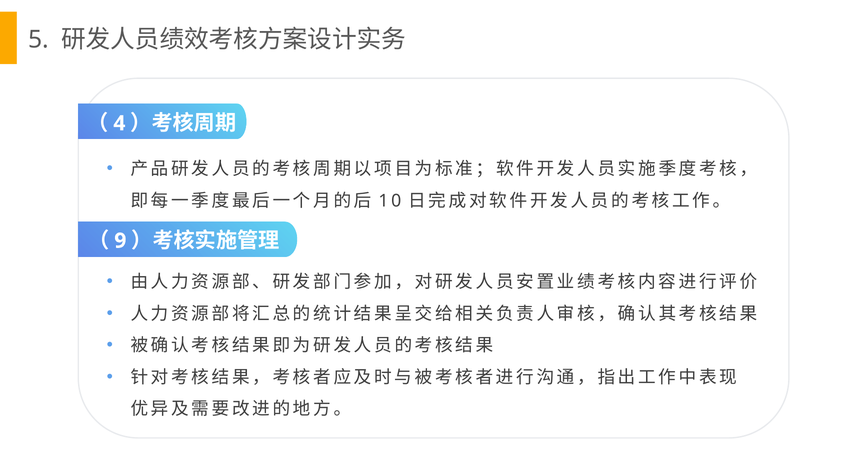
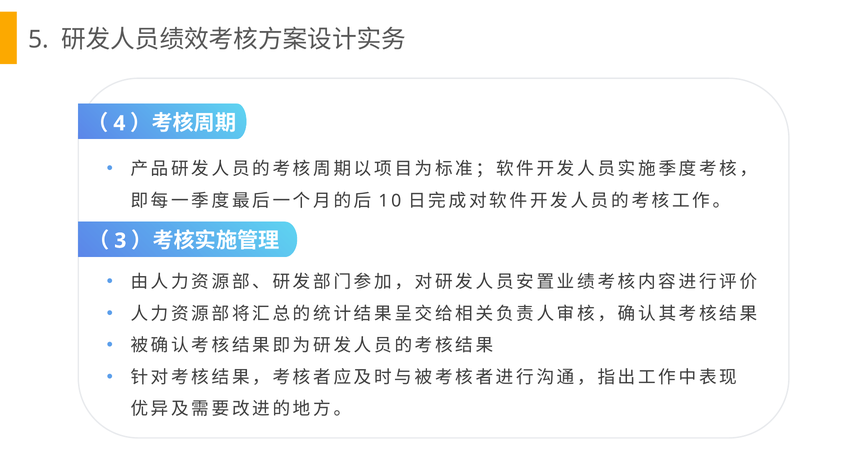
9: 9 -> 3
